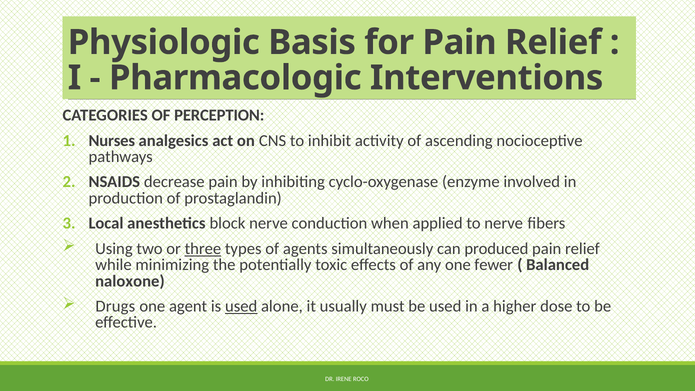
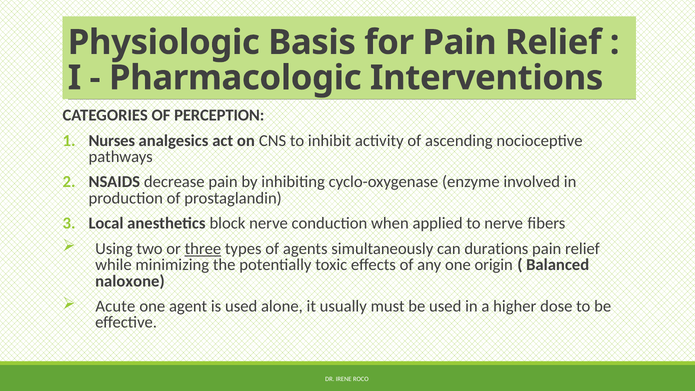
produced: produced -> durations
fewer: fewer -> origin
Drugs: Drugs -> Acute
used at (241, 306) underline: present -> none
